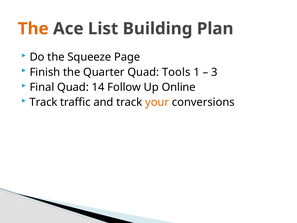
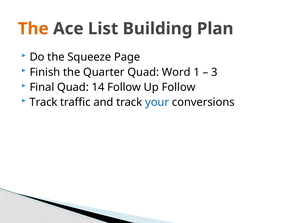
Tools: Tools -> Word
Up Online: Online -> Follow
your colour: orange -> blue
